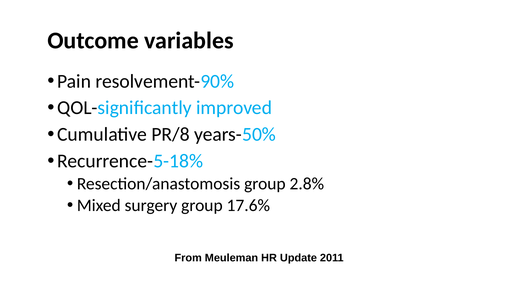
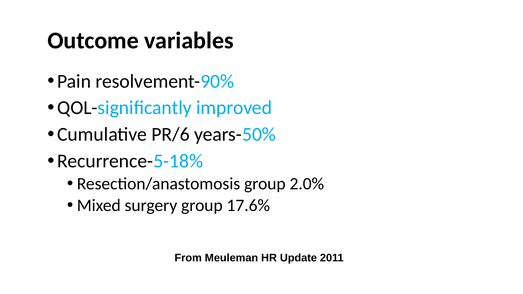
PR/8: PR/8 -> PR/6
2.8%: 2.8% -> 2.0%
